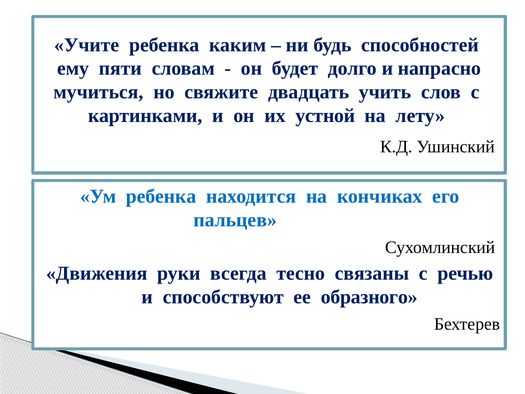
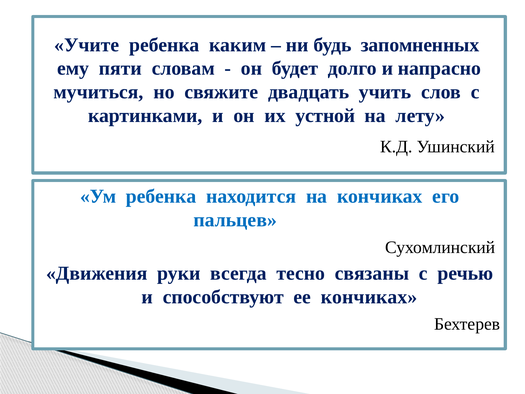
способностей: способностей -> запомненных
ее образного: образного -> кончиках
